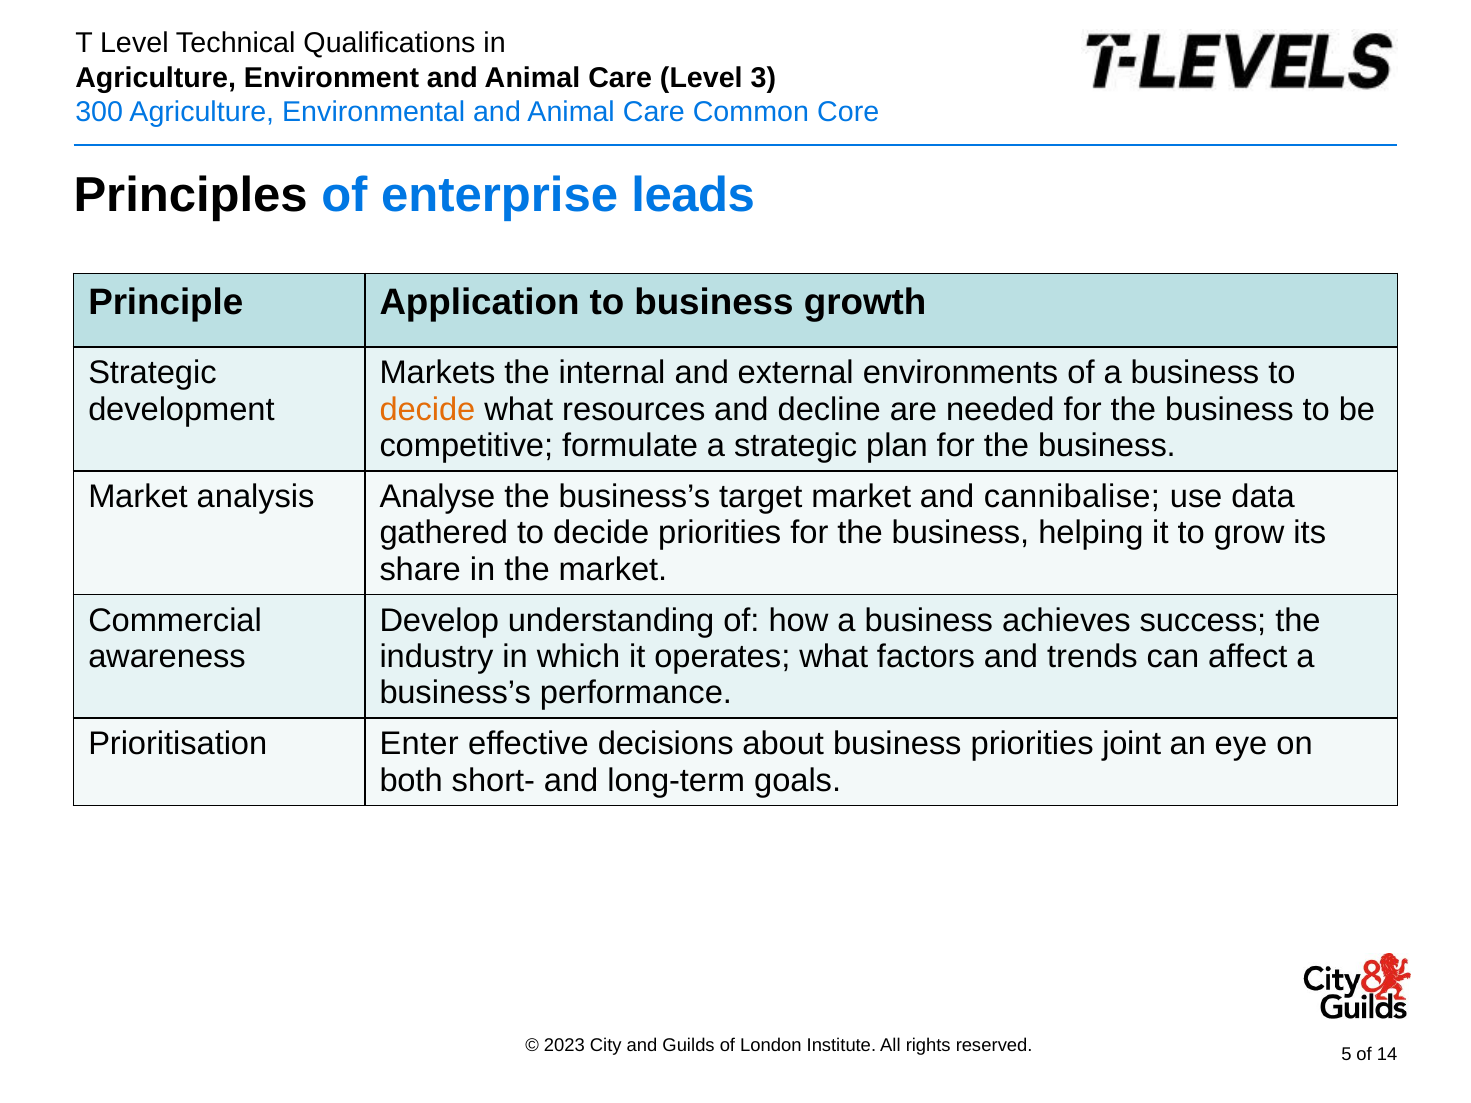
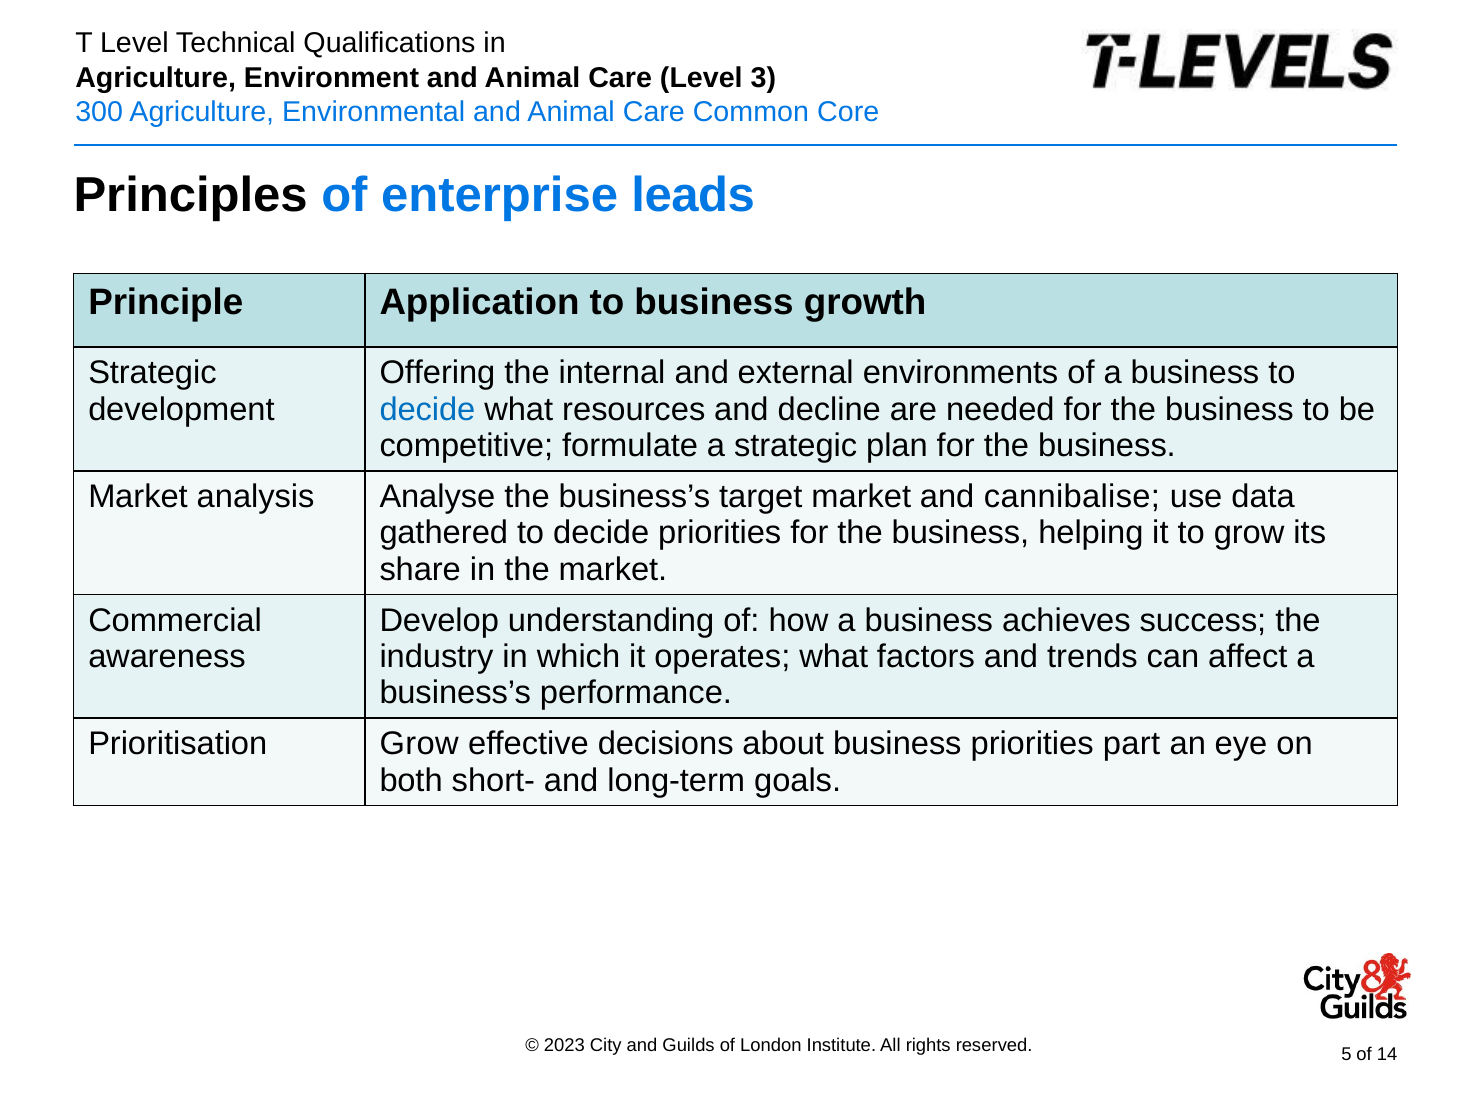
Markets: Markets -> Offering
decide at (427, 409) colour: orange -> blue
Prioritisation Enter: Enter -> Grow
joint: joint -> part
